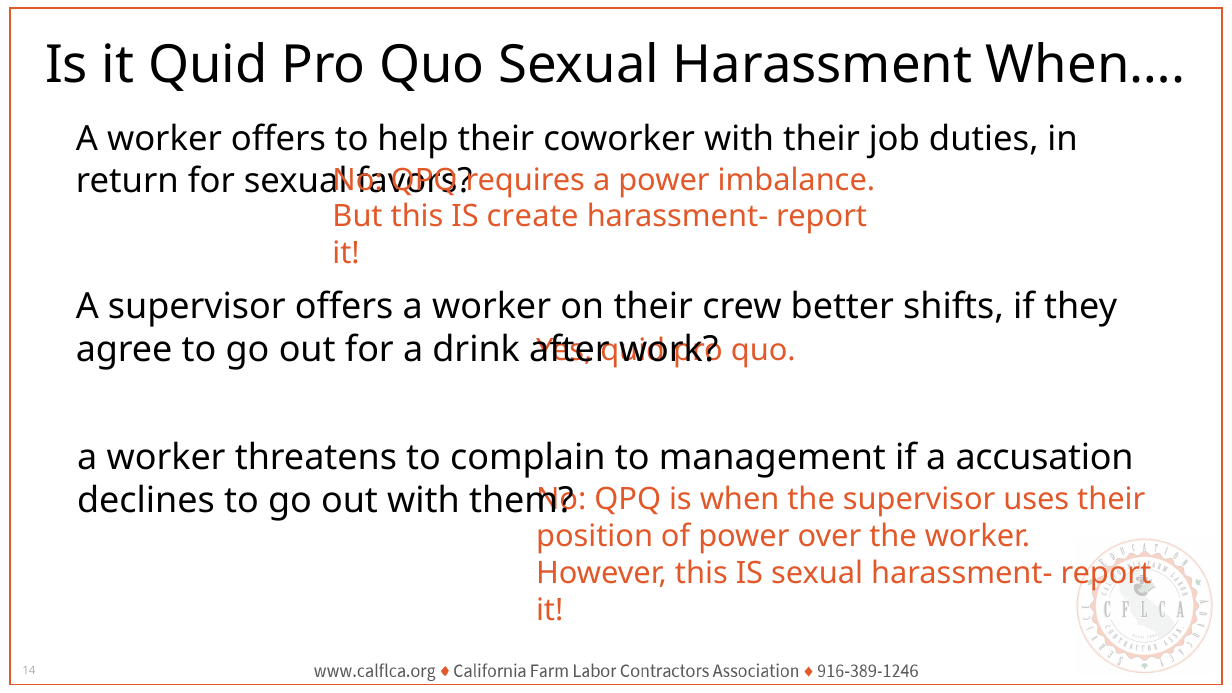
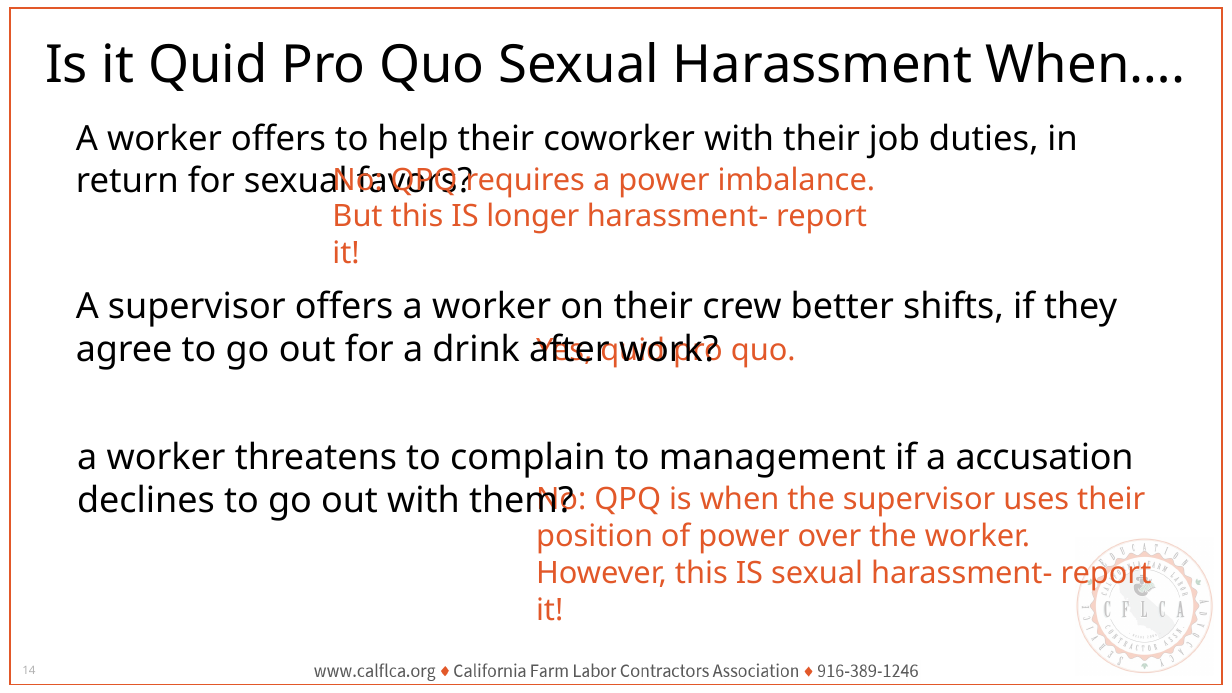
create: create -> longer
